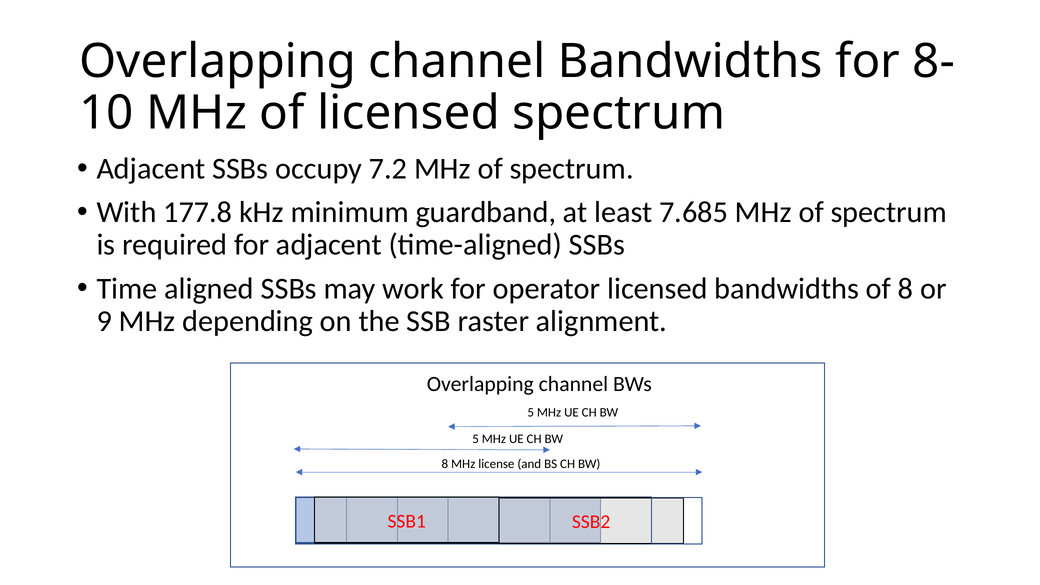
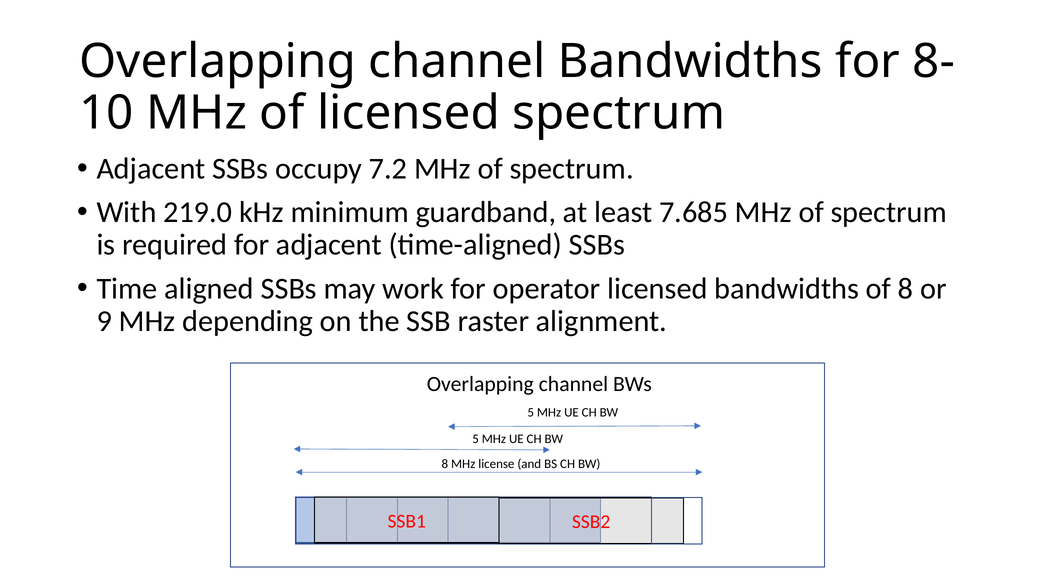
177.8: 177.8 -> 219.0
